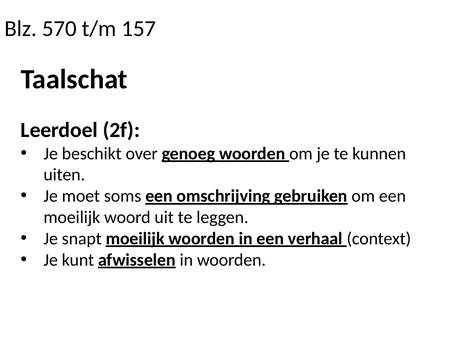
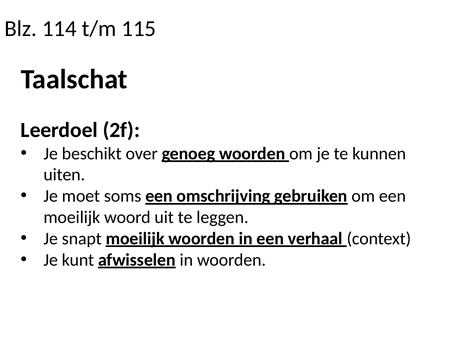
570: 570 -> 114
157: 157 -> 115
